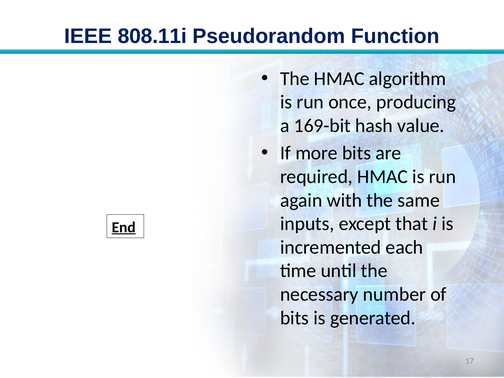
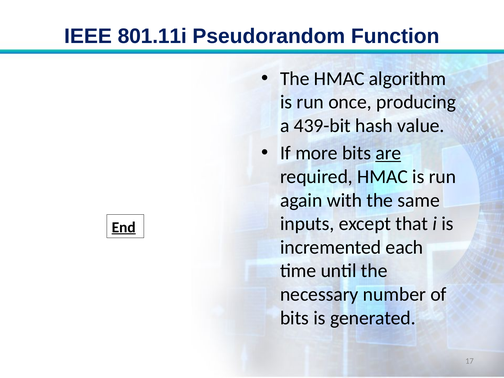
808.11i: 808.11i -> 801.11i
169-bit: 169-bit -> 439-bit
are underline: none -> present
